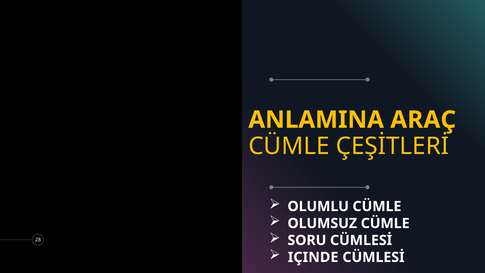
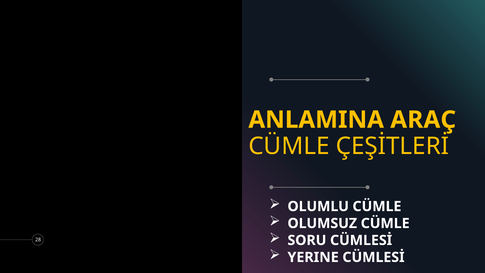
IÇINDE: IÇINDE -> YERINE
